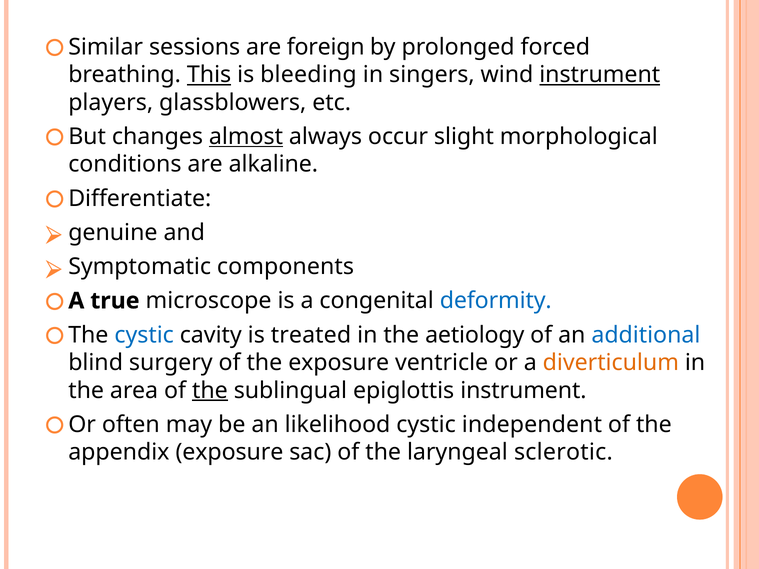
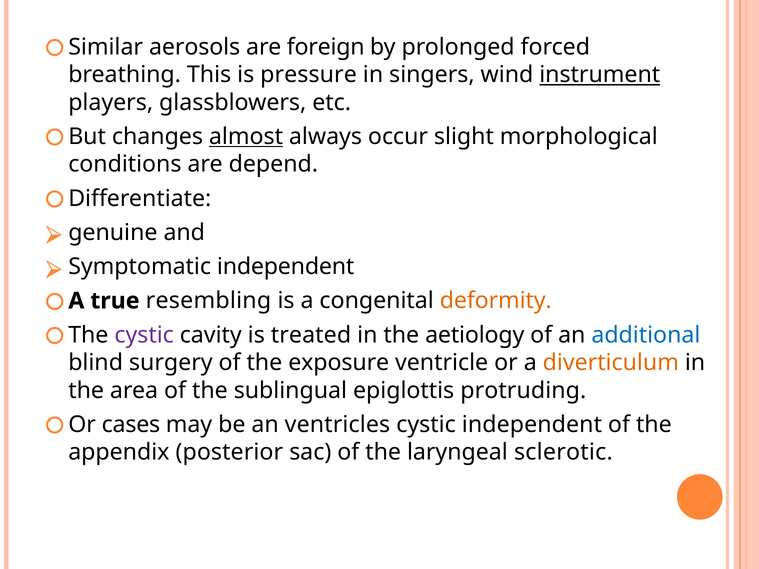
sessions: sessions -> aerosols
This underline: present -> none
bleeding: bleeding -> pressure
alkaline: alkaline -> depend
Symptomatic components: components -> independent
microscope: microscope -> resembling
deformity colour: blue -> orange
cystic at (144, 335) colour: blue -> purple
the at (210, 391) underline: present -> none
epiglottis instrument: instrument -> protruding
often: often -> cases
likelihood: likelihood -> ventricles
appendix exposure: exposure -> posterior
